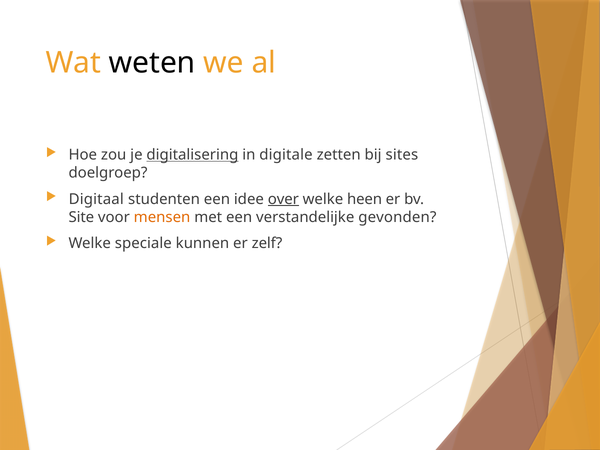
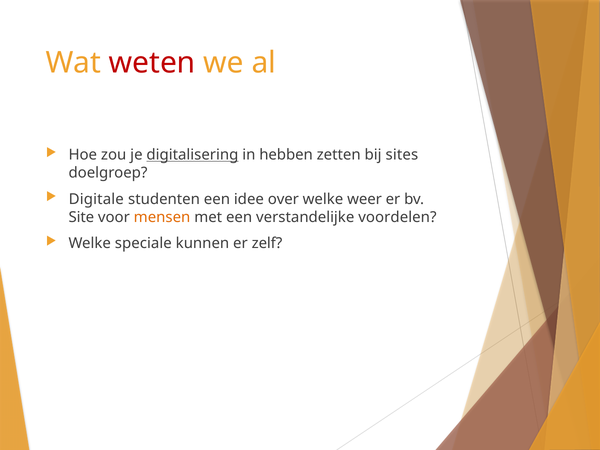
weten colour: black -> red
digitale: digitale -> hebben
Digitaal: Digitaal -> Digitale
over underline: present -> none
heen: heen -> weer
gevonden: gevonden -> voordelen
